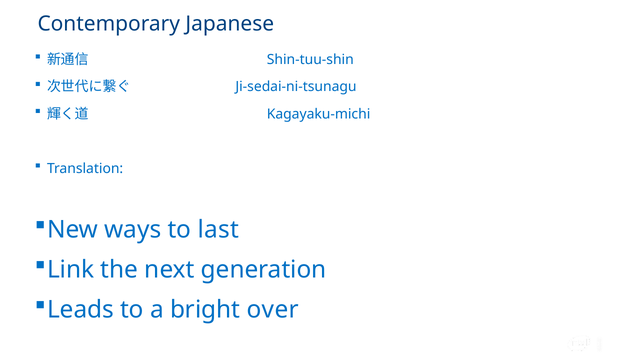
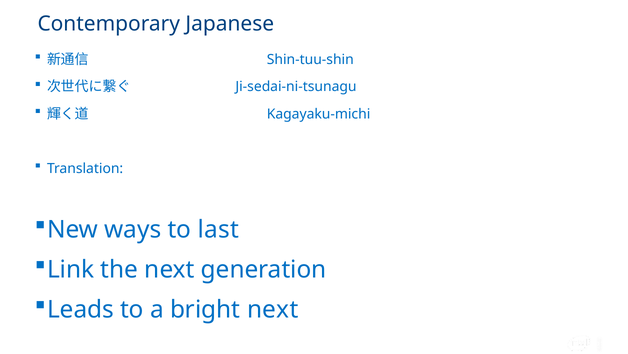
bright over: over -> next
